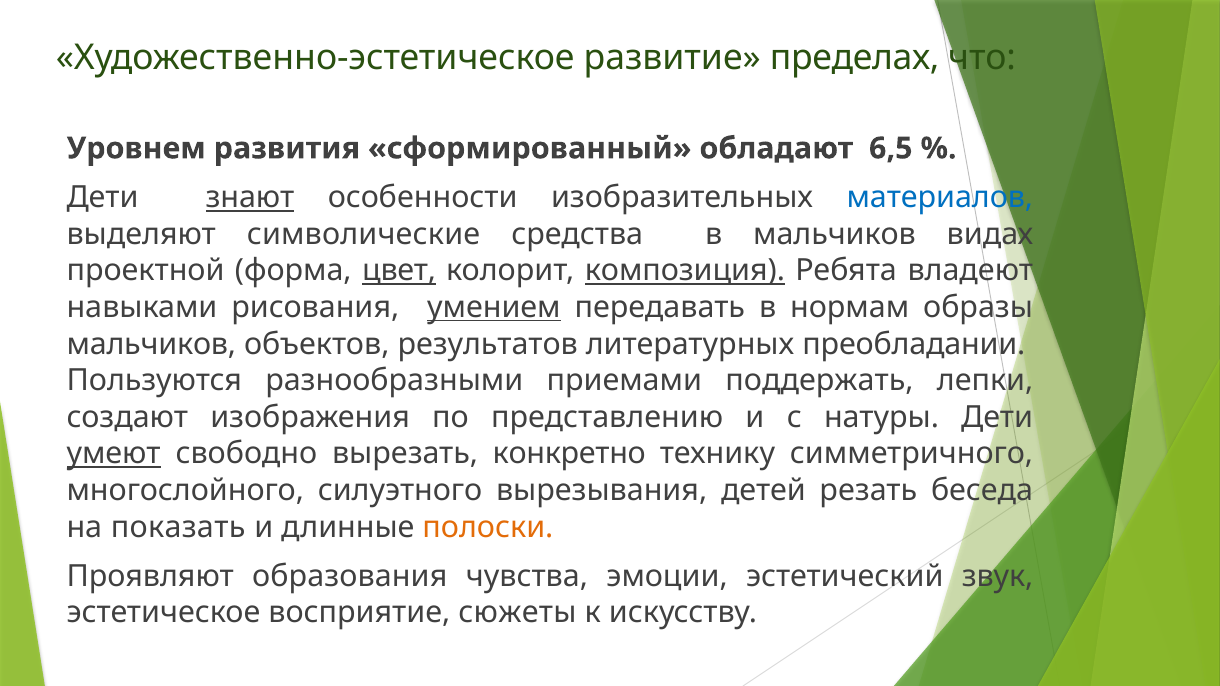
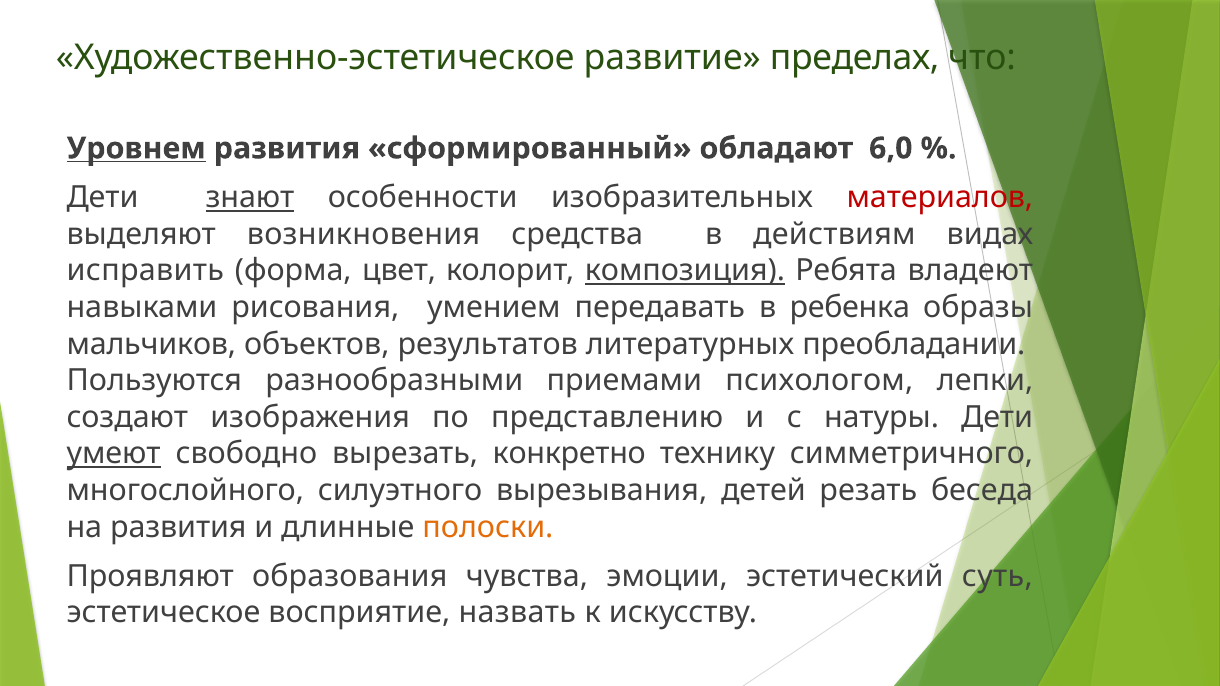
Уровнем underline: none -> present
6,5: 6,5 -> 6,0
материалов colour: blue -> red
символические: символические -> возникновения
в мальчиков: мальчиков -> действиям
проектной: проектной -> исправить
цвет underline: present -> none
умением underline: present -> none
нормам: нормам -> ребенка
поддержать: поддержать -> психологом
на показать: показать -> развития
звук: звук -> суть
сюжеты: сюжеты -> назвать
